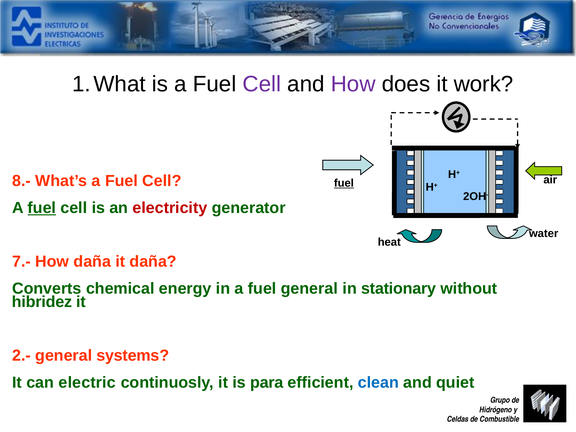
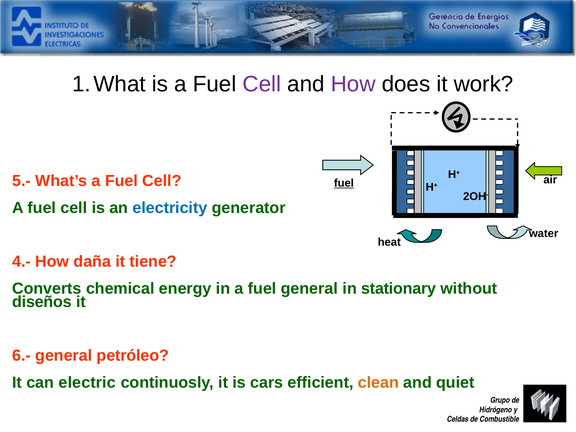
8.-: 8.- -> 5.-
fuel at (42, 208) underline: present -> none
electricity colour: red -> blue
7.-: 7.- -> 4.-
it daña: daña -> tiene
hibridez: hibridez -> diseños
2.-: 2.- -> 6.-
systems: systems -> petróleo
para: para -> cars
clean colour: blue -> orange
